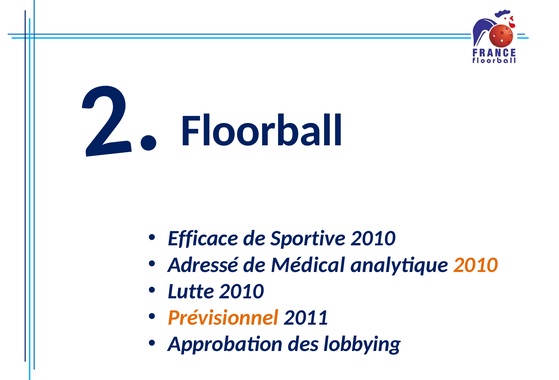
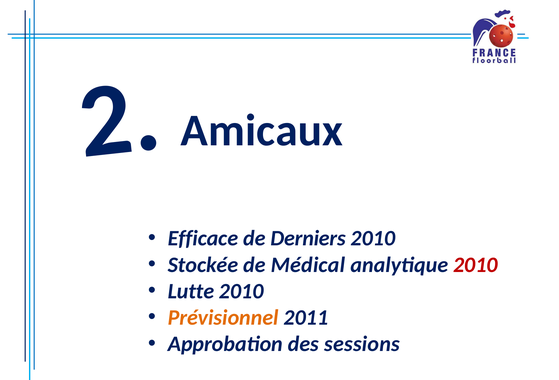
Floorball: Floorball -> Amicaux
Sportive: Sportive -> Derniers
Adressé: Adressé -> Stockée
2010 at (475, 265) colour: orange -> red
lobbying: lobbying -> sessions
